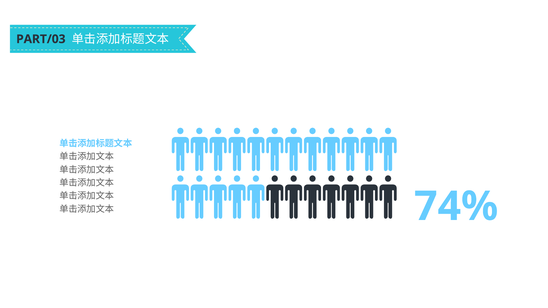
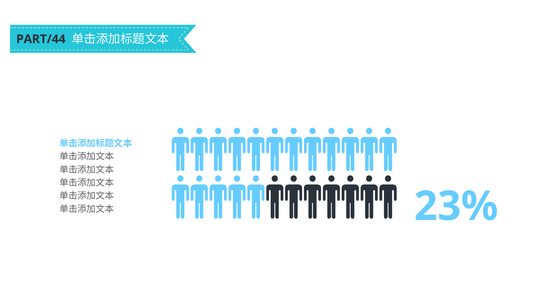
PART/03: PART/03 -> PART/44
74%: 74% -> 23%
